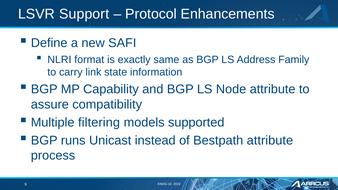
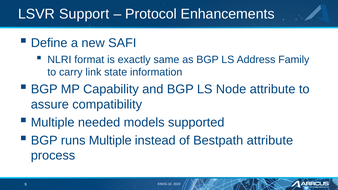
filtering: filtering -> needed
runs Unicast: Unicast -> Multiple
